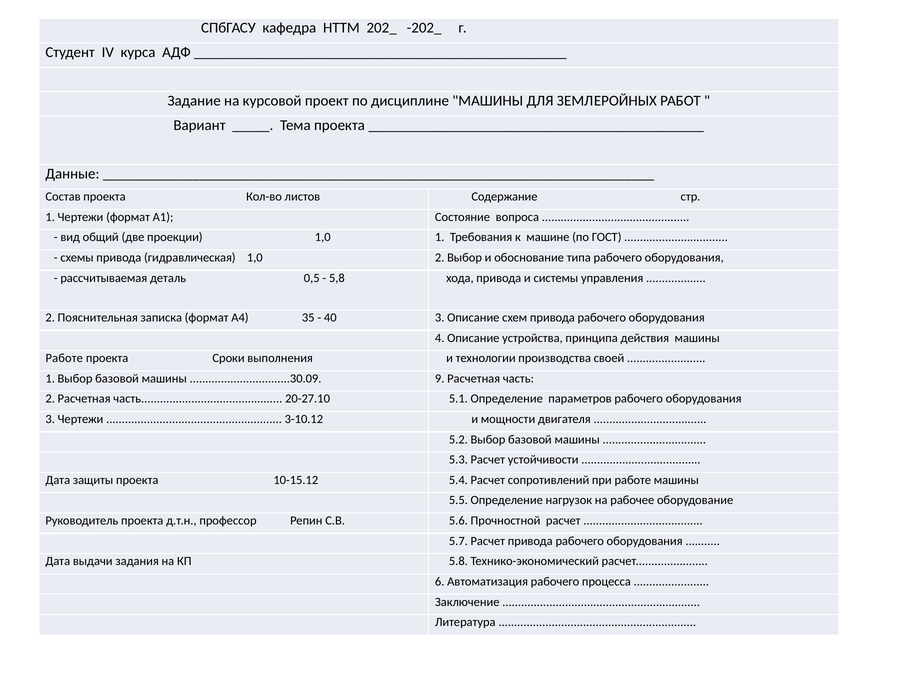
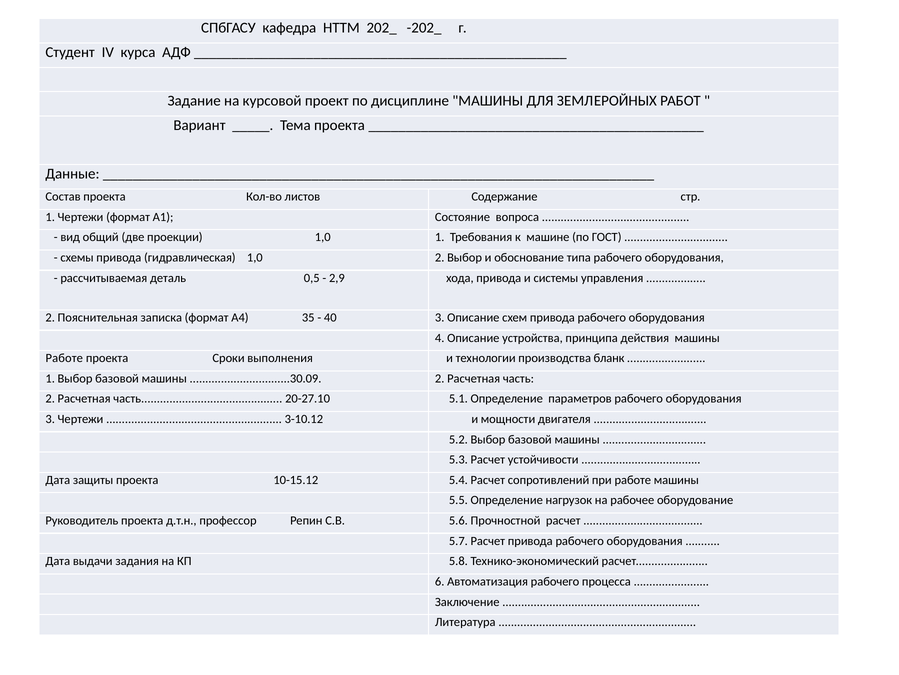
5,8: 5,8 -> 2,9
своей: своей -> бланк
................................30.09 9: 9 -> 2
